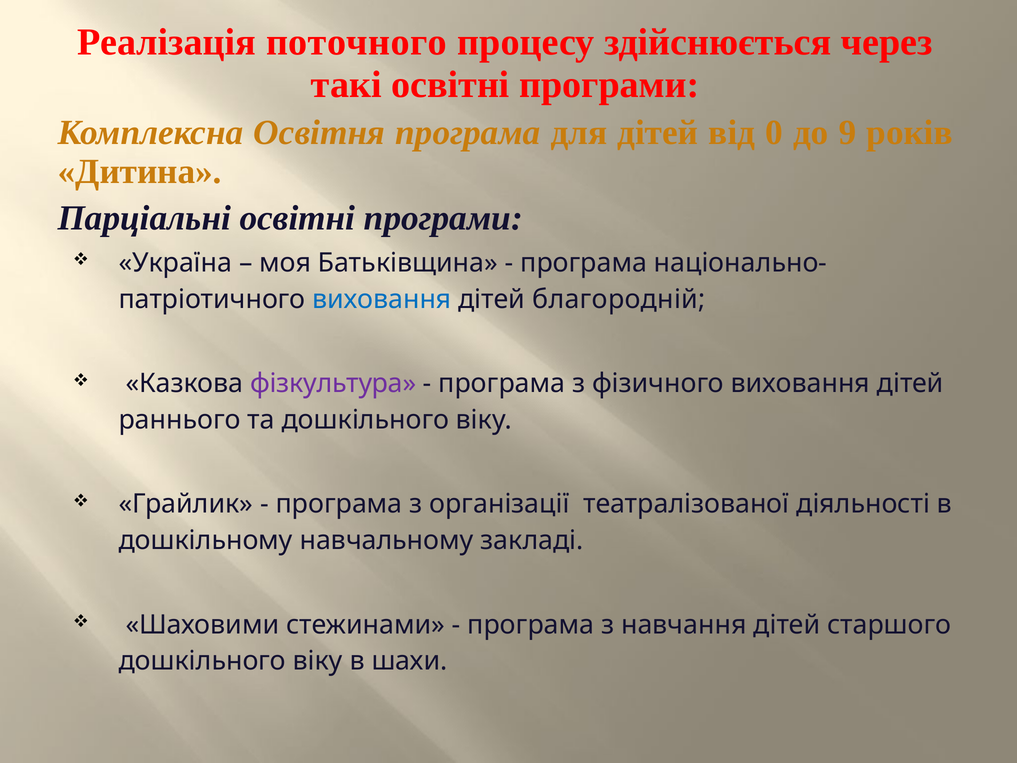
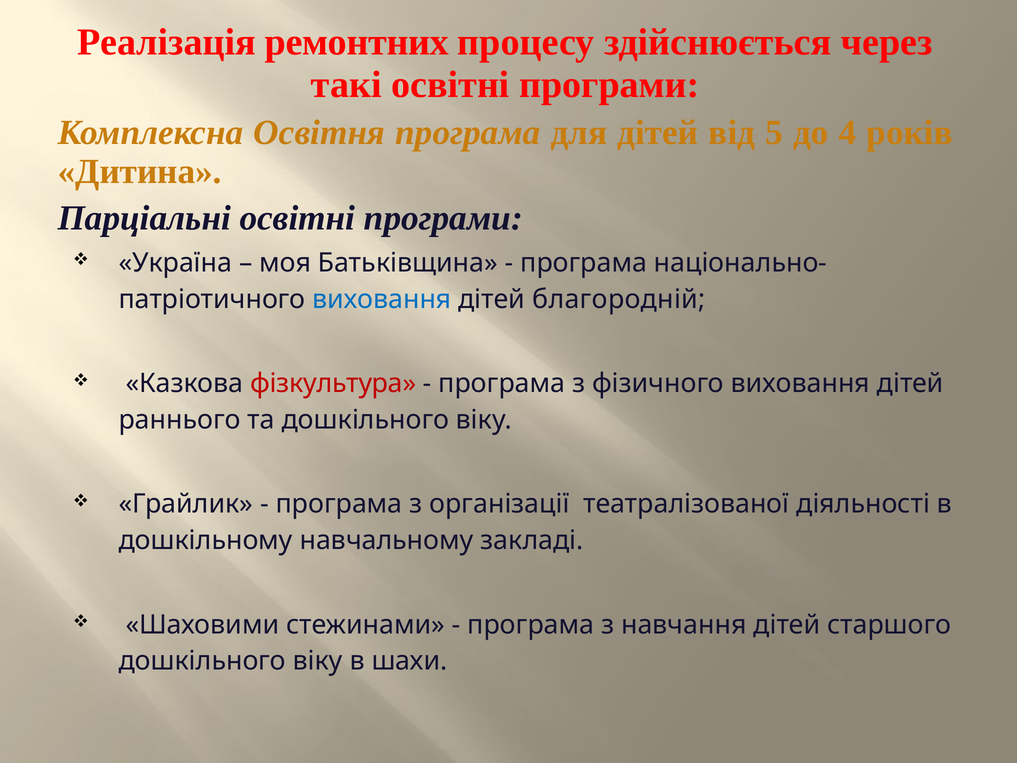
поточного: поточного -> ремонтних
0: 0 -> 5
9: 9 -> 4
фізкультура colour: purple -> red
